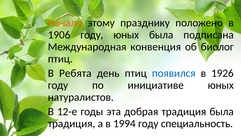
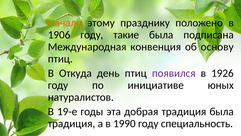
году юных: юных -> такие
биолог: биолог -> основу
Ребята: Ребята -> Откуда
появился colour: blue -> purple
12-е: 12-е -> 19-е
1994: 1994 -> 1990
